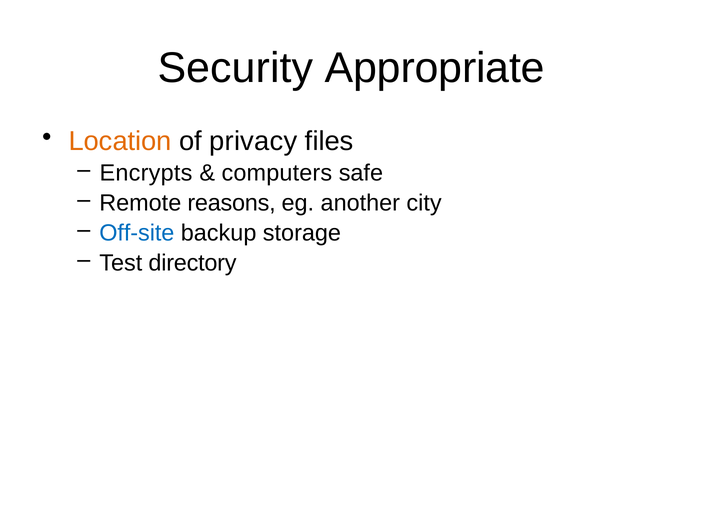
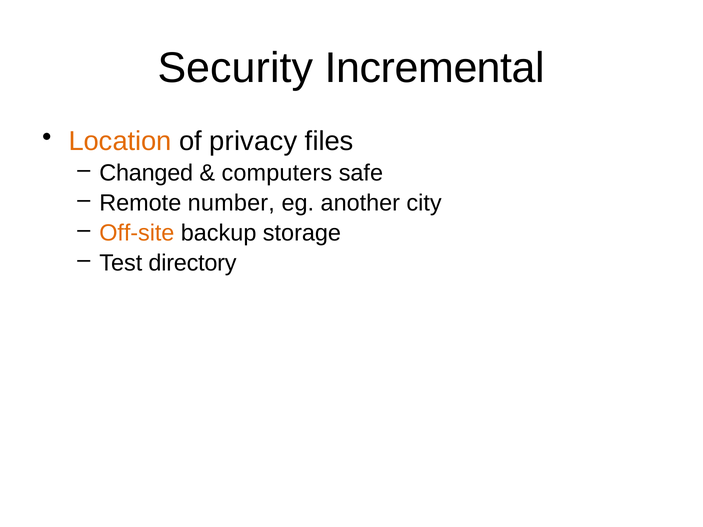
Appropriate: Appropriate -> Incremental
Encrypts: Encrypts -> Changed
reasons: reasons -> number
Off-site colour: blue -> orange
